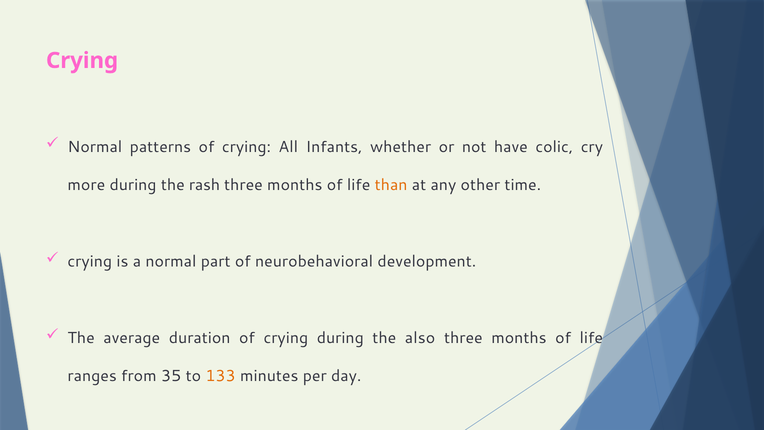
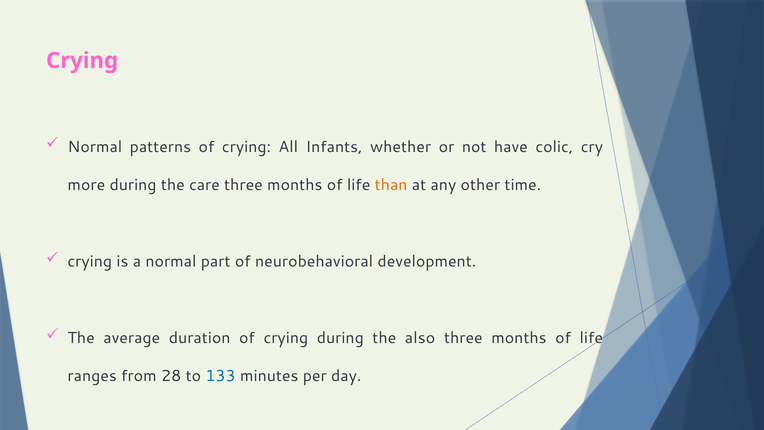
rash: rash -> care
35: 35 -> 28
133 colour: orange -> blue
